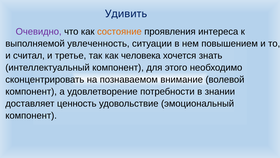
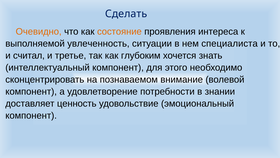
Удивить: Удивить -> Сделать
Очевидно colour: purple -> orange
повышением: повышением -> специалиста
человека: человека -> глубоким
